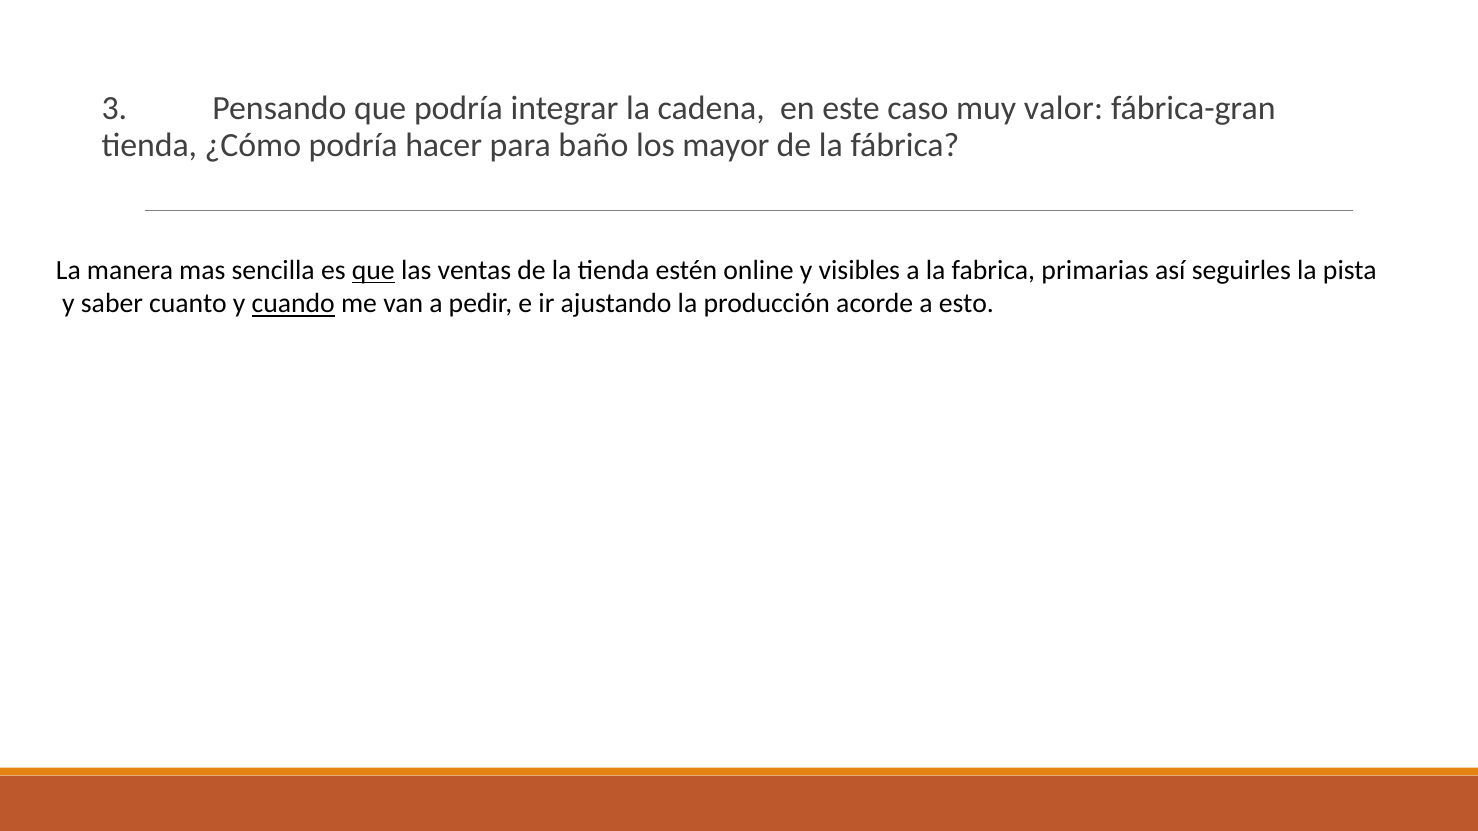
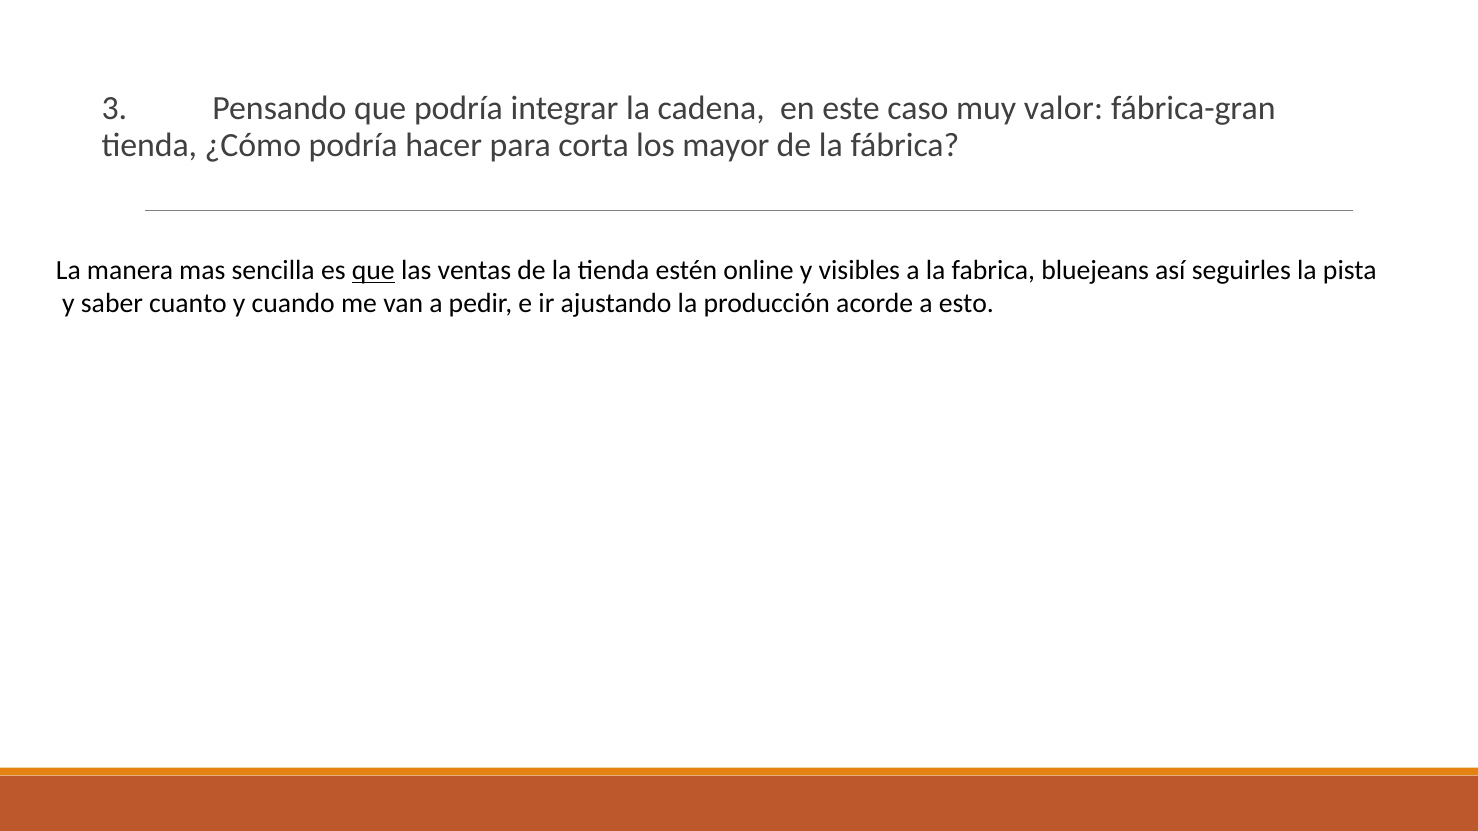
baño: baño -> corta
primarias: primarias -> bluejeans
cuando underline: present -> none
